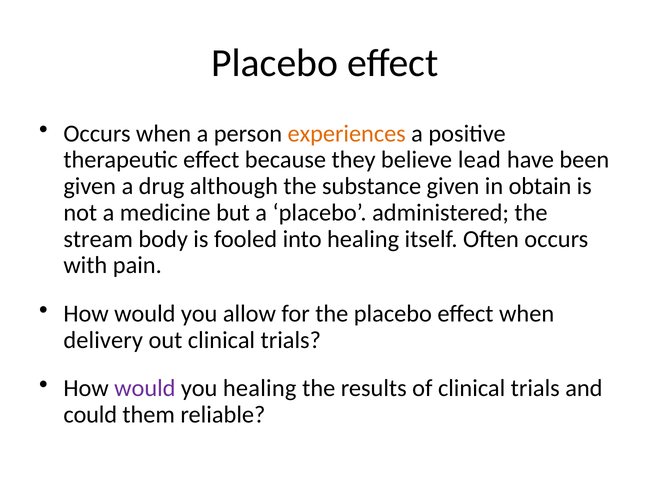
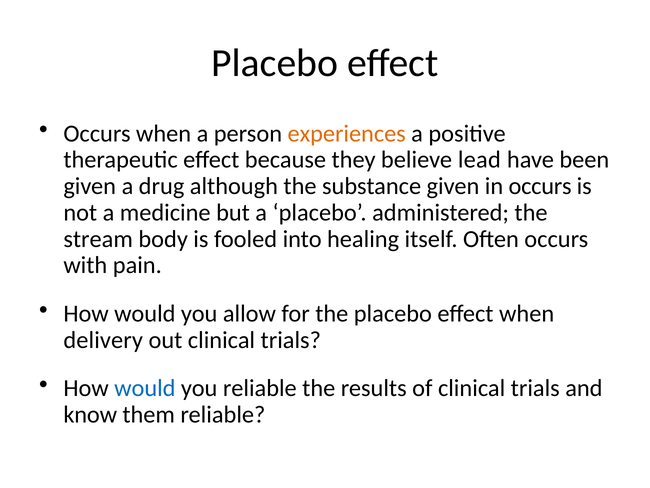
in obtain: obtain -> occurs
would at (145, 388) colour: purple -> blue
you healing: healing -> reliable
could: could -> know
